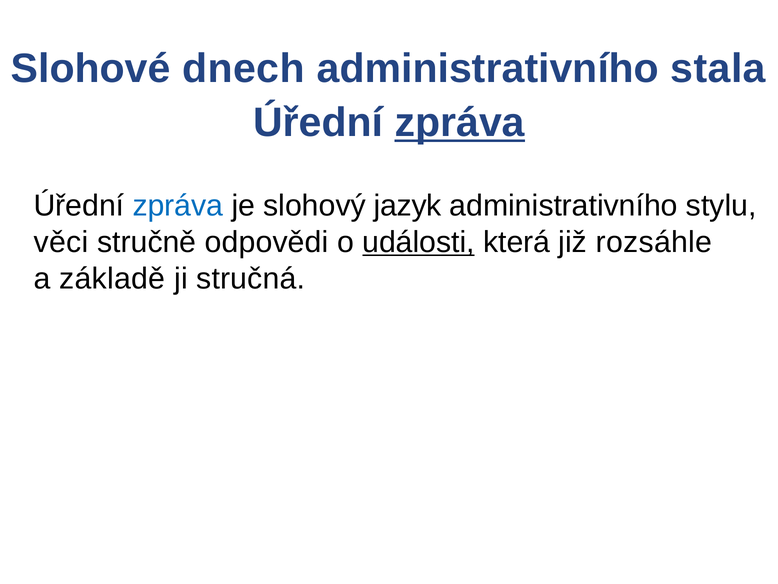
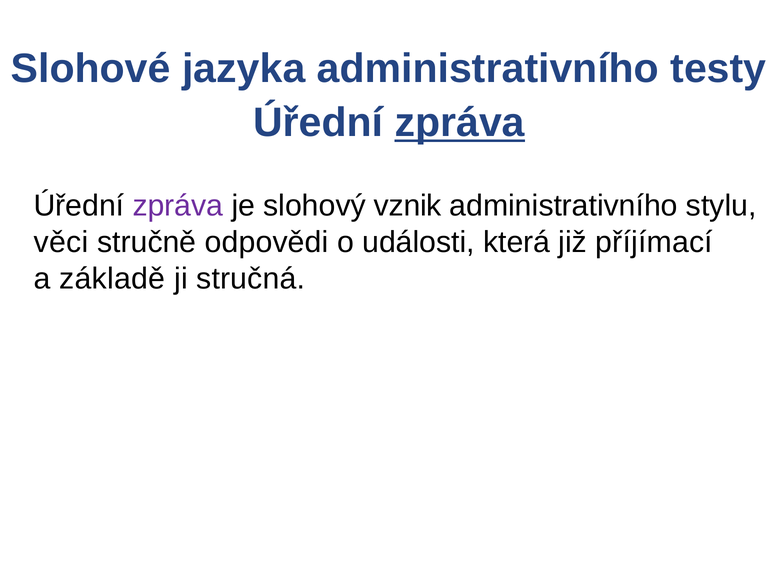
dnech: dnech -> jazyka
stala: stala -> testy
zpráva at (178, 206) colour: blue -> purple
jazyk: jazyk -> vznik
události underline: present -> none
rozsáhle: rozsáhle -> příjímací
